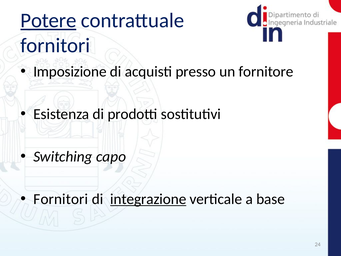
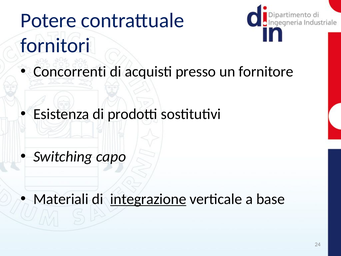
Potere underline: present -> none
Imposizione: Imposizione -> Concorrenti
Fornitori at (61, 199): Fornitori -> Materiali
